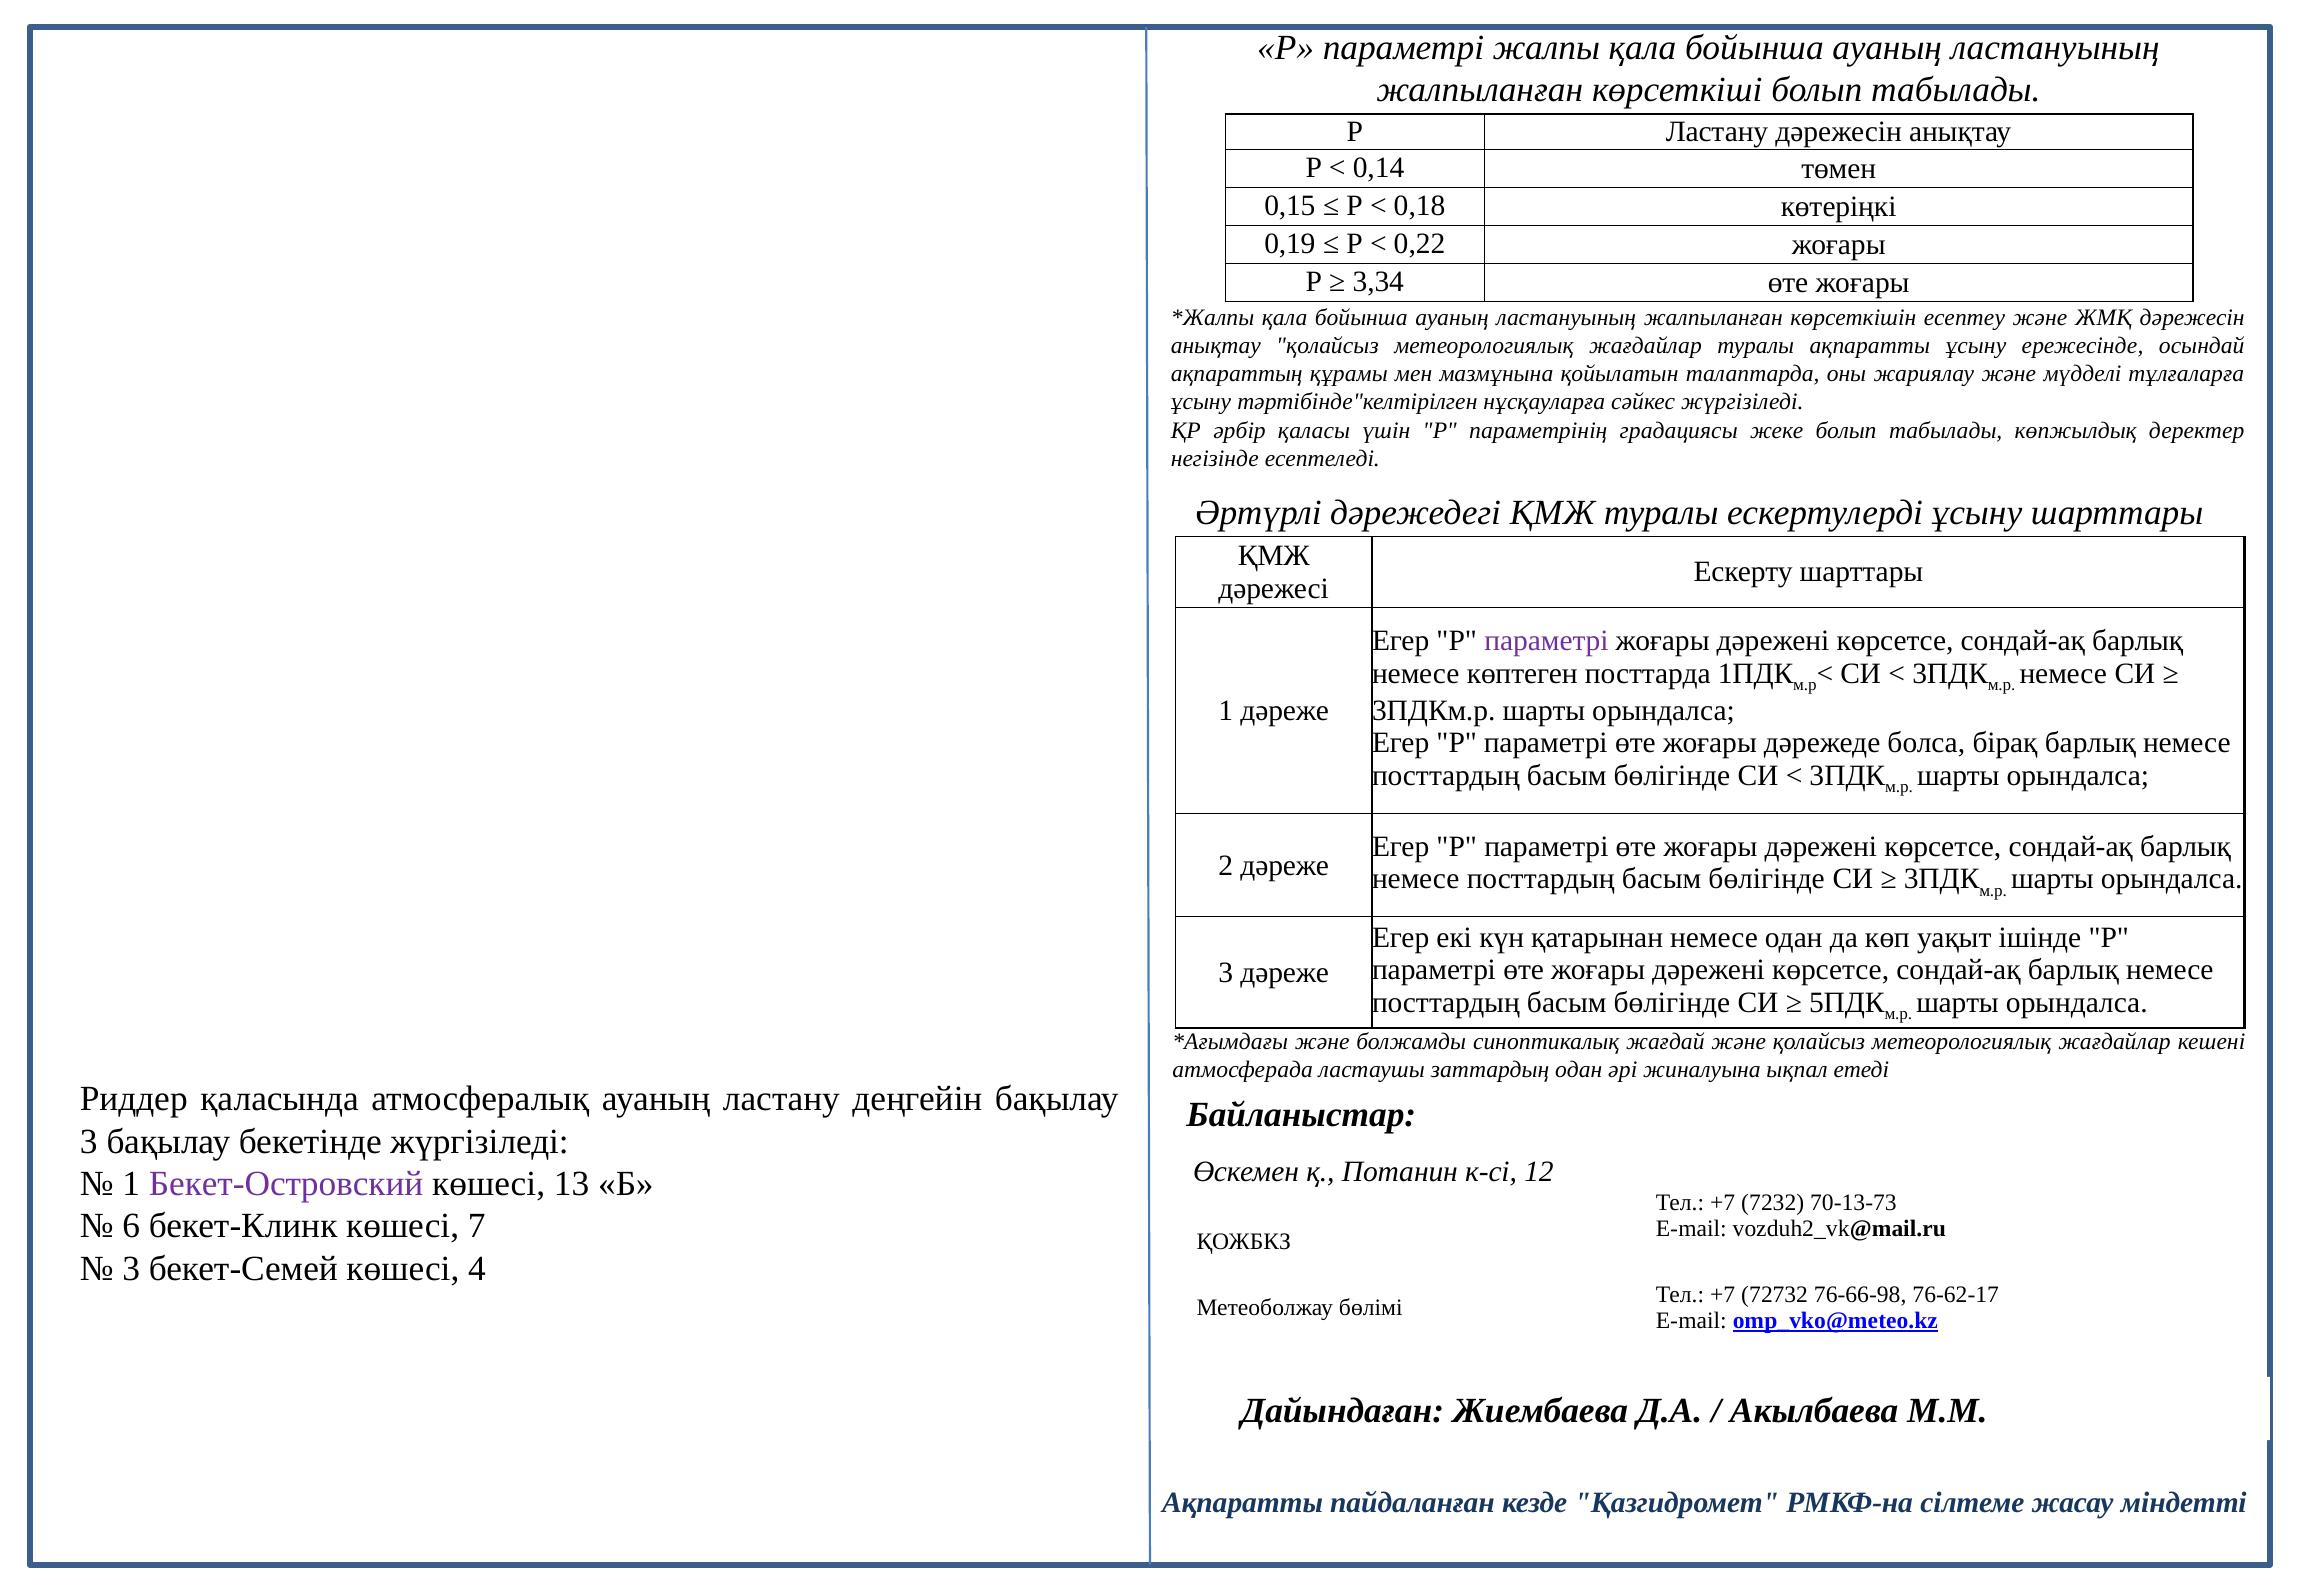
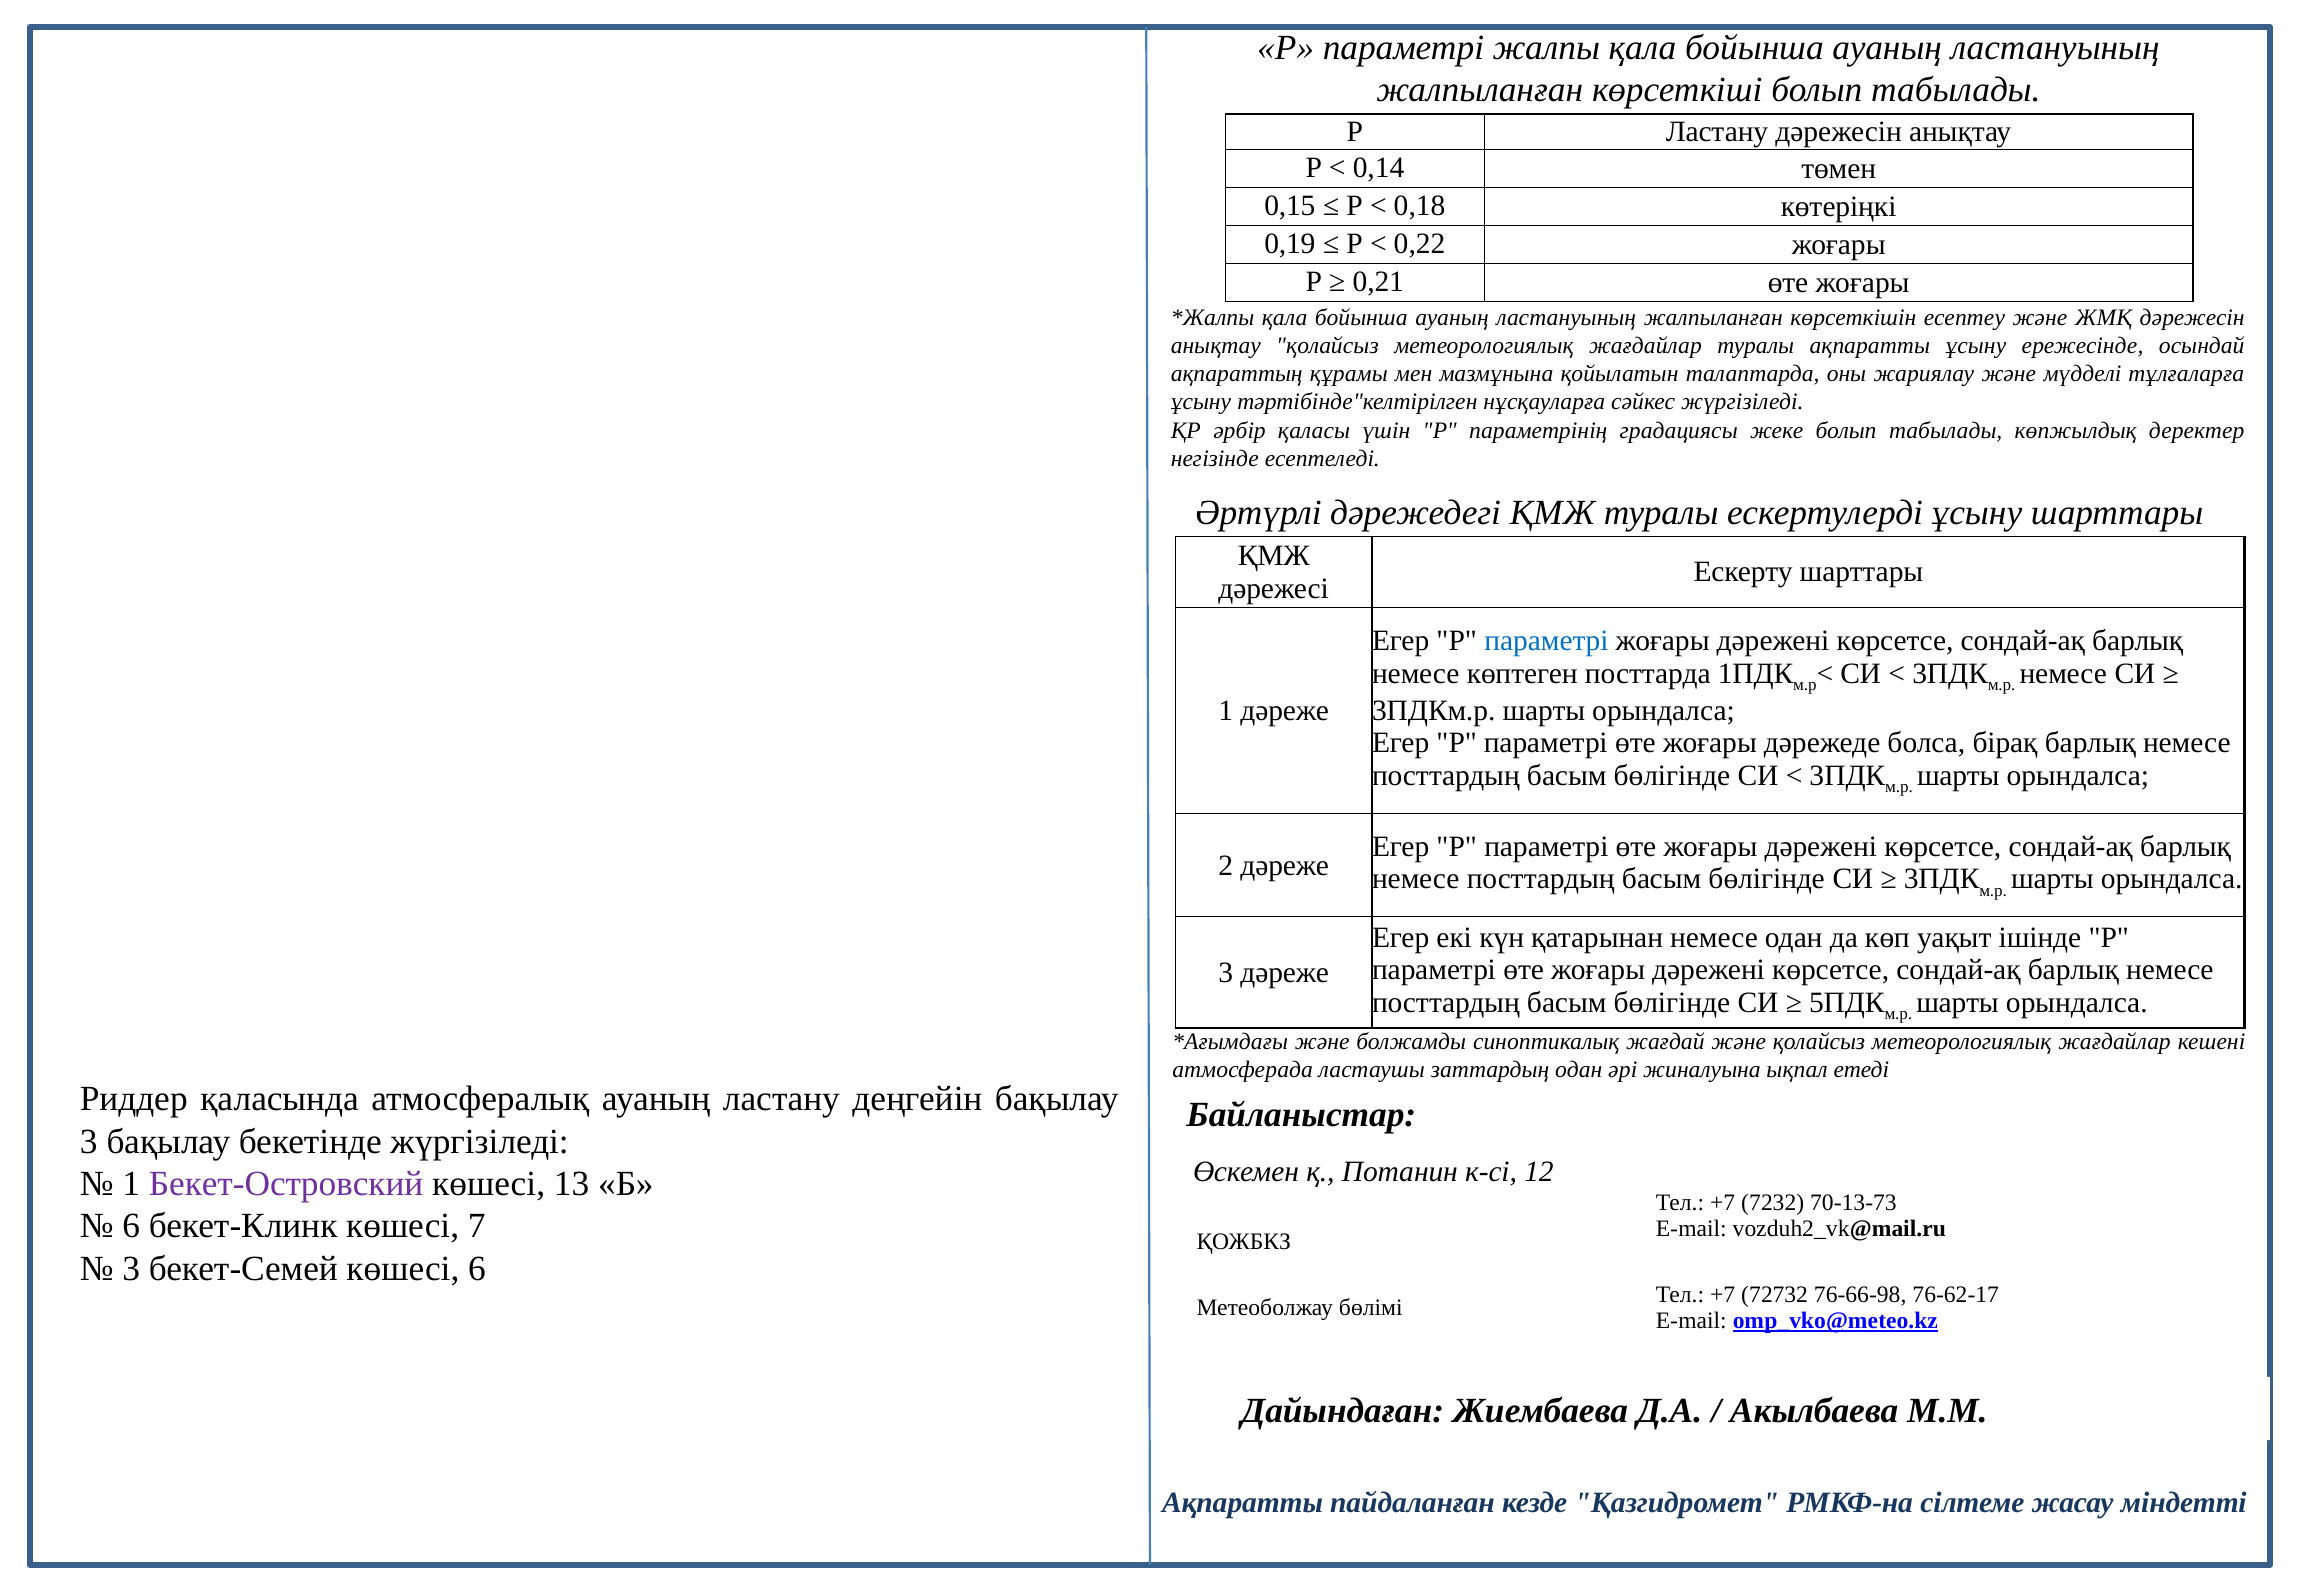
3,34: 3,34 -> 0,21
параметрі at (1546, 641) colour: purple -> blue
көшесі 4: 4 -> 6
